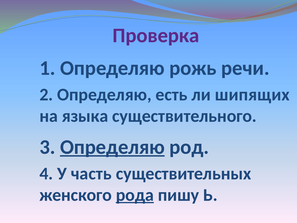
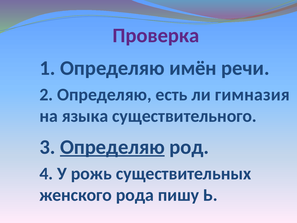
рожь: рожь -> имён
шипящих: шипящих -> гимназия
часть: часть -> рожь
рода underline: present -> none
